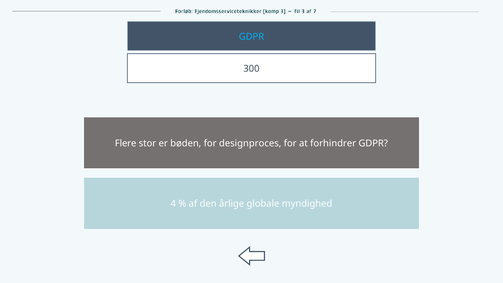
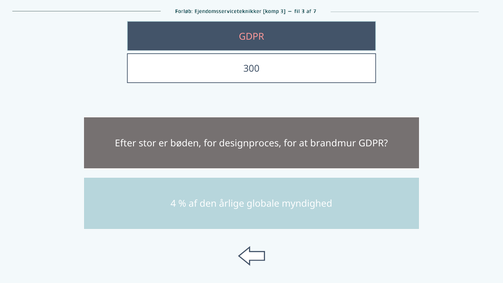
GDPR at (251, 37) colour: light blue -> pink
Flere: Flere -> Efter
forhindrer: forhindrer -> brandmur
